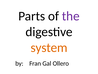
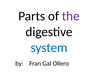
system colour: orange -> blue
